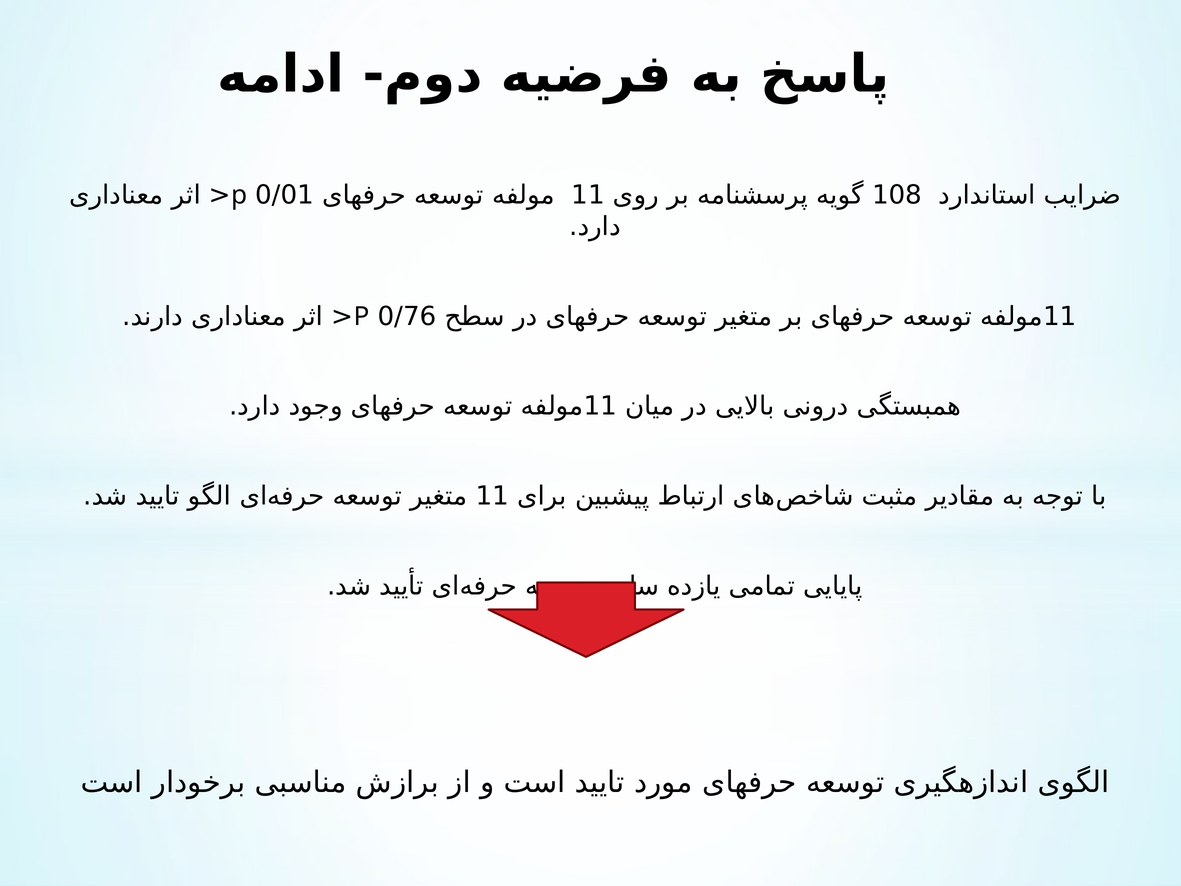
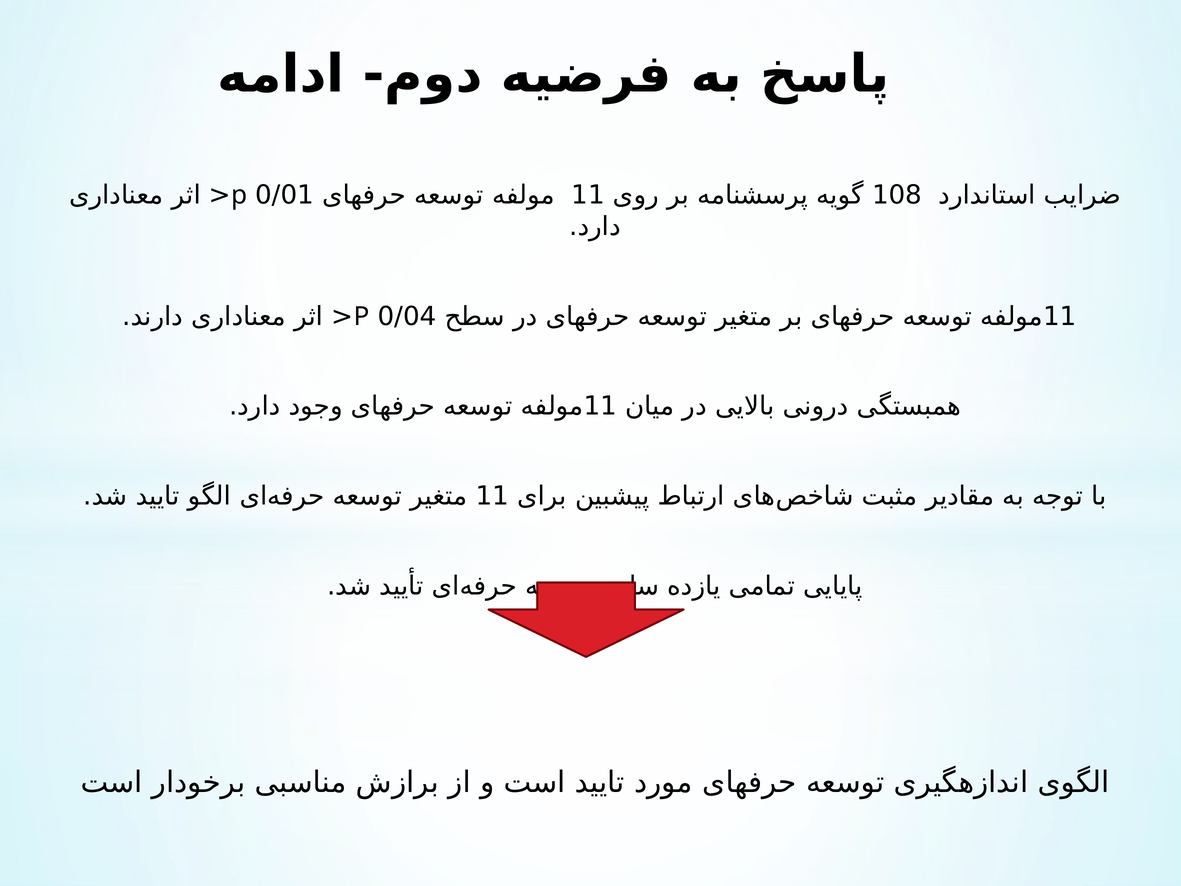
0/76: 0/76 -> 0/04
